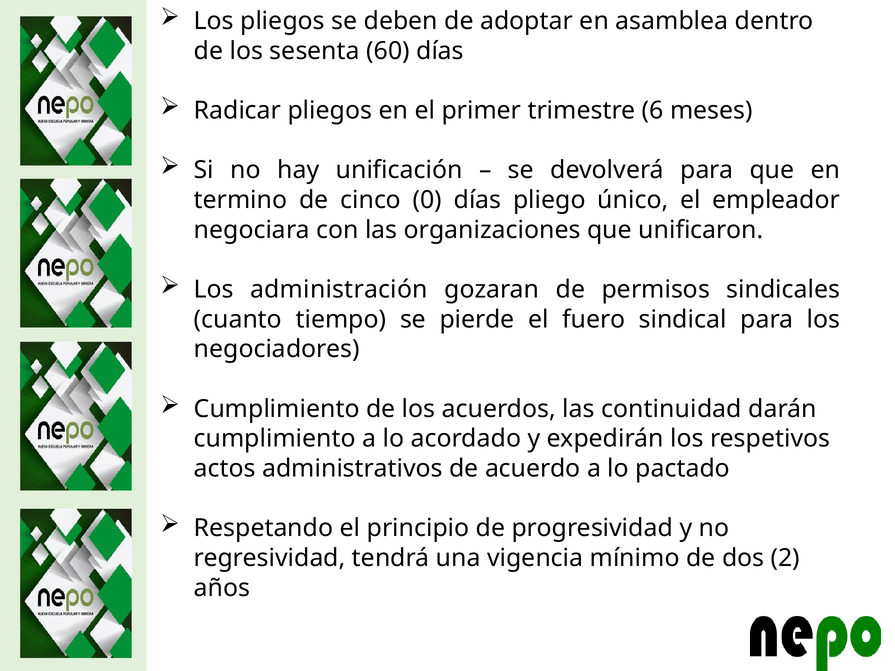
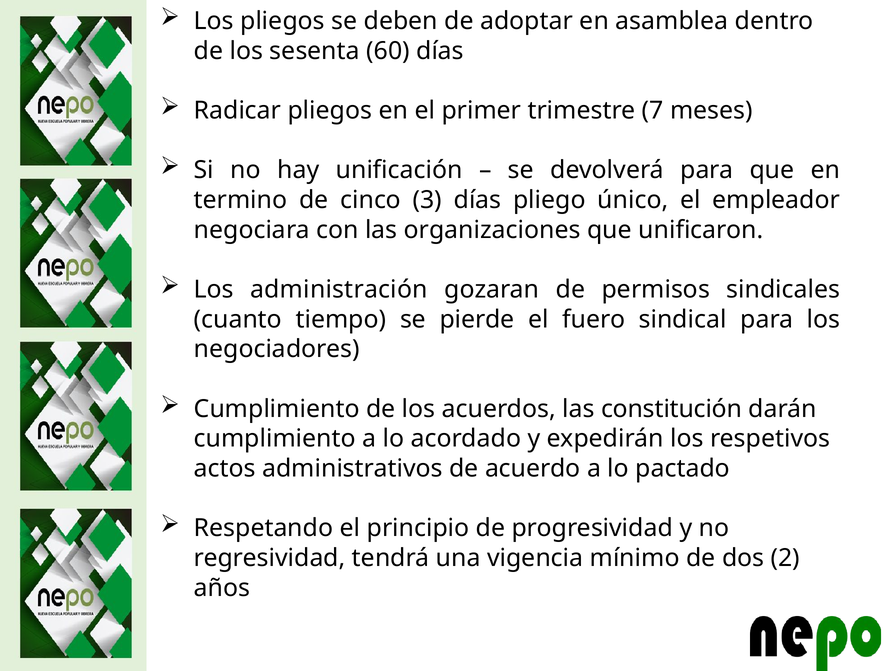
6: 6 -> 7
0: 0 -> 3
continuidad: continuidad -> constitución
